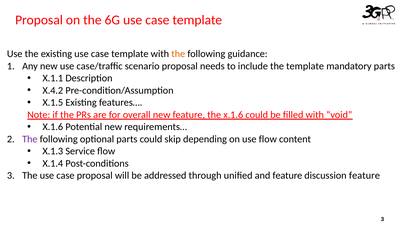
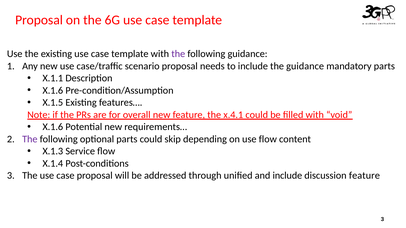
the at (178, 54) colour: orange -> purple
the template: template -> guidance
X.4.2 at (53, 91): X.4.2 -> X.1.6
x.1.6 at (233, 115): x.1.6 -> x.4.1
and feature: feature -> include
